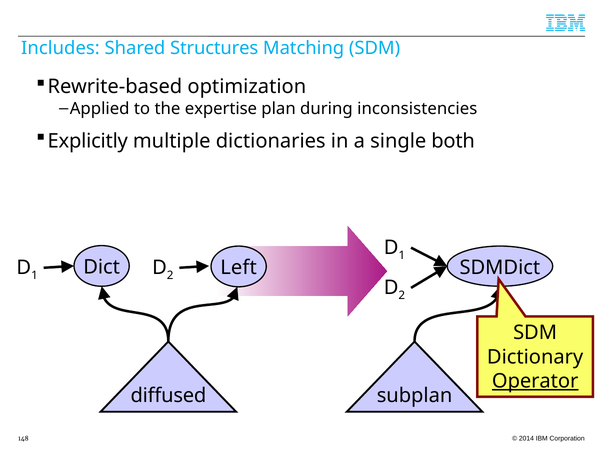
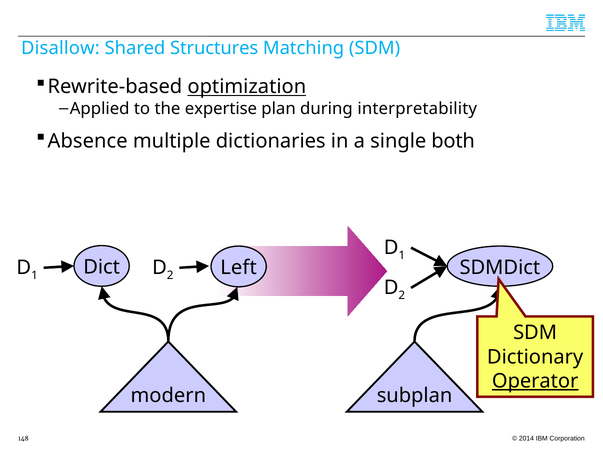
Includes: Includes -> Disallow
optimization underline: none -> present
inconsistencies: inconsistencies -> interpretability
Explicitly: Explicitly -> Absence
diffused: diffused -> modern
